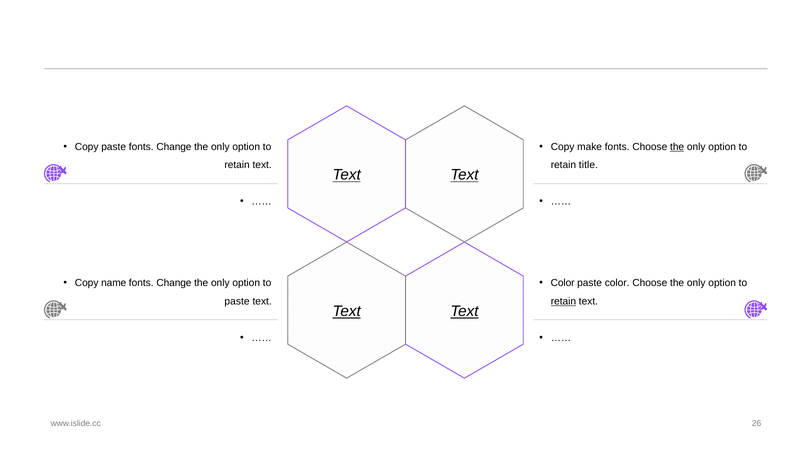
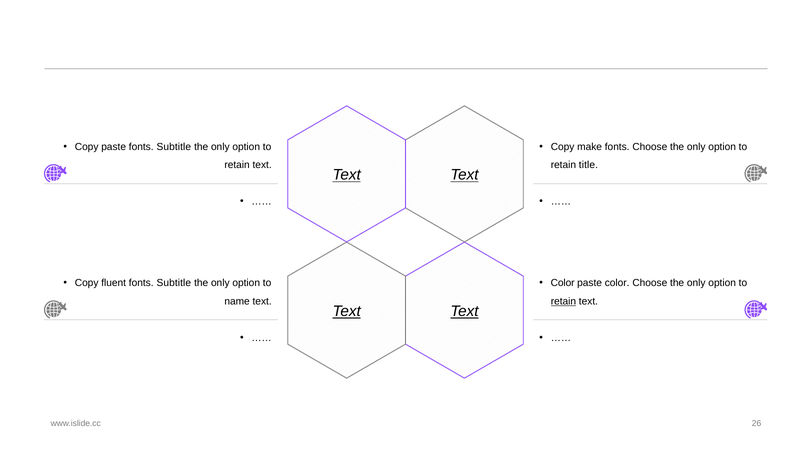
paste fonts Change: Change -> Subtitle
the at (677, 147) underline: present -> none
name: name -> fluent
Change at (174, 283): Change -> Subtitle
paste at (237, 301): paste -> name
